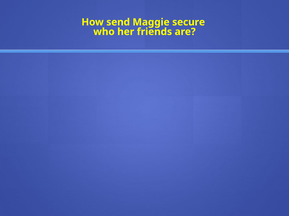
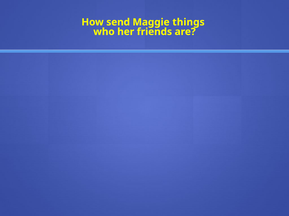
secure: secure -> things
